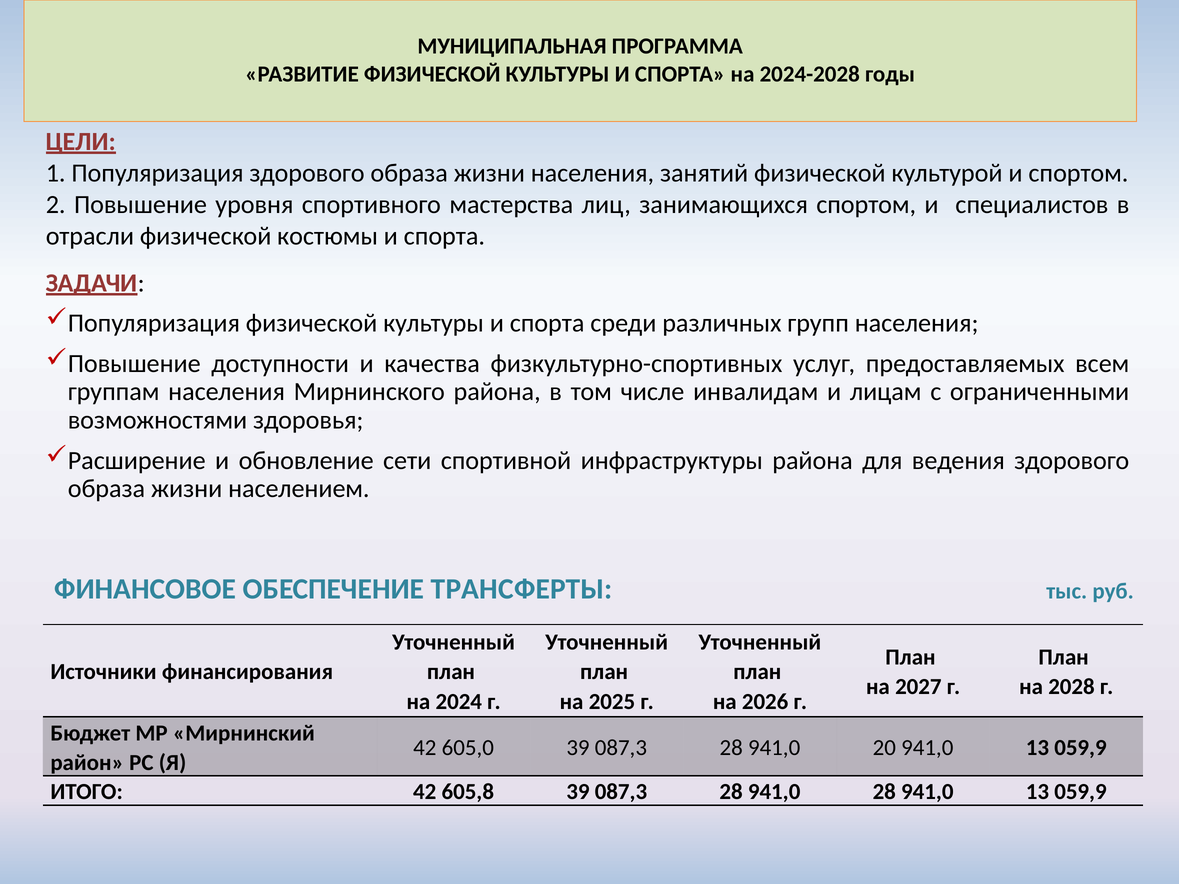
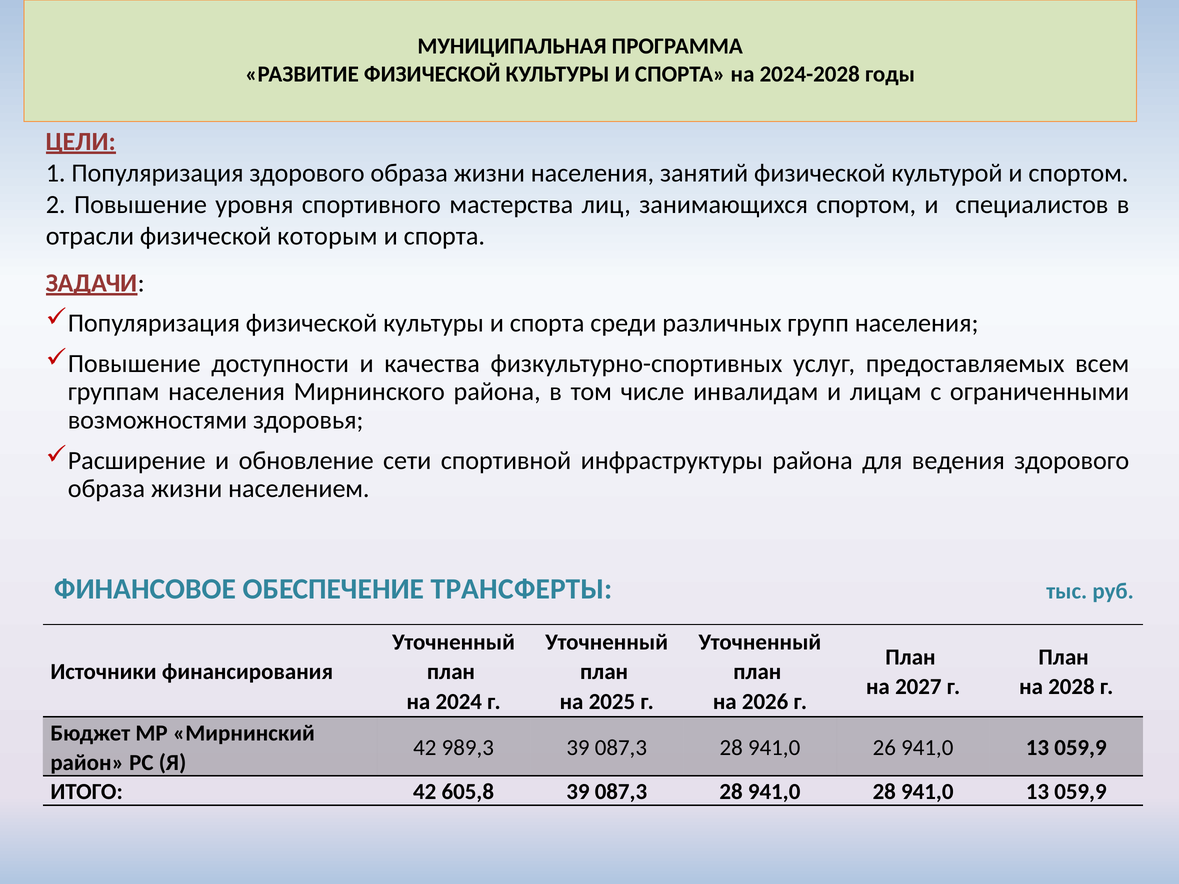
костюмы: костюмы -> которым
605,0: 605,0 -> 989,3
20: 20 -> 26
